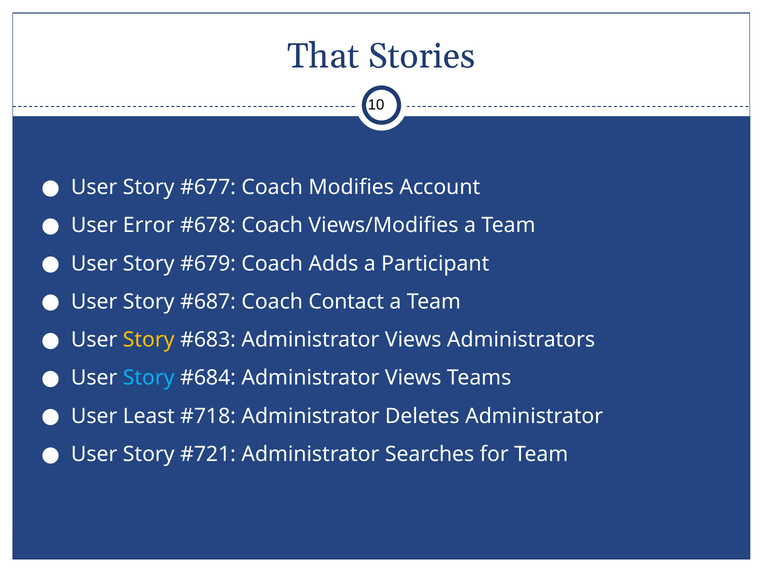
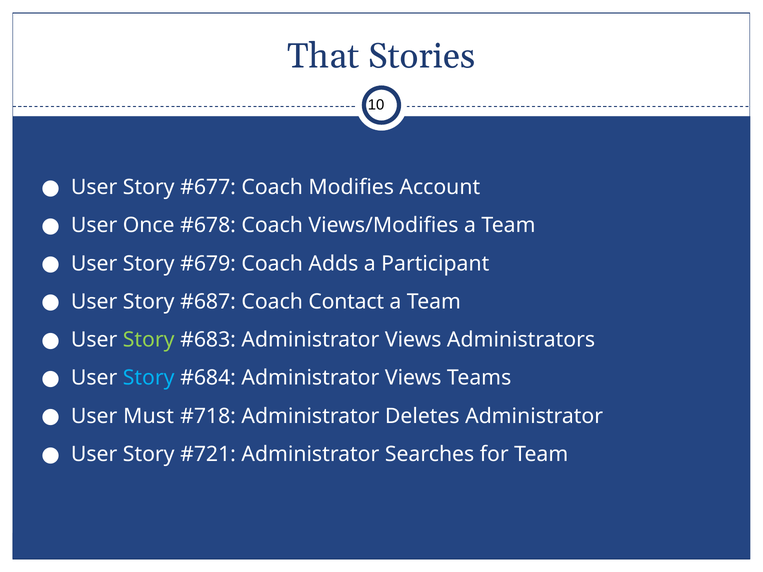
Error: Error -> Once
Story at (149, 340) colour: yellow -> light green
Least: Least -> Must
